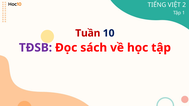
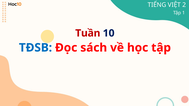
TĐSB colour: purple -> blue
